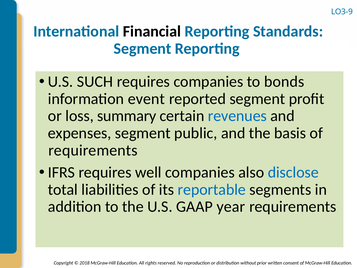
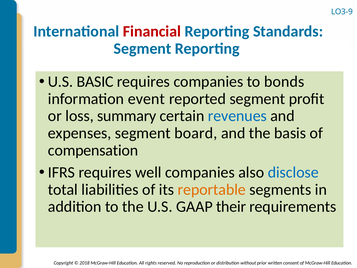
Financial colour: black -> red
SUCH: SUCH -> BASIC
public: public -> board
requirements at (93, 150): requirements -> compensation
reportable colour: blue -> orange
year: year -> their
